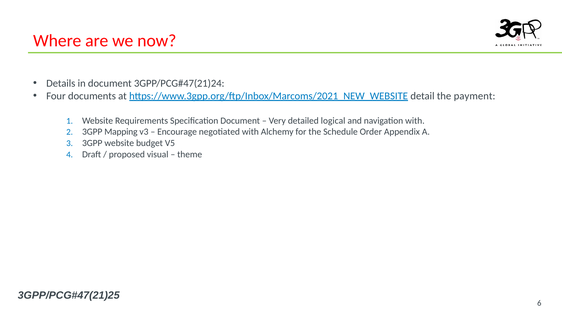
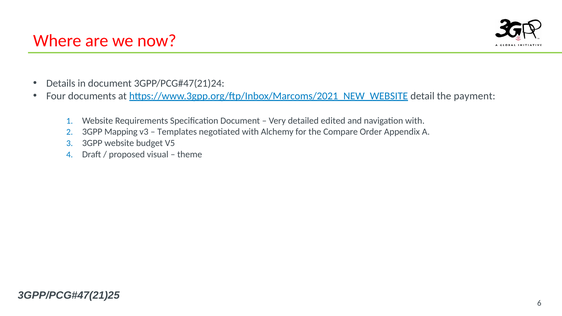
logical: logical -> edited
Encourage: Encourage -> Templates
Schedule: Schedule -> Compare
